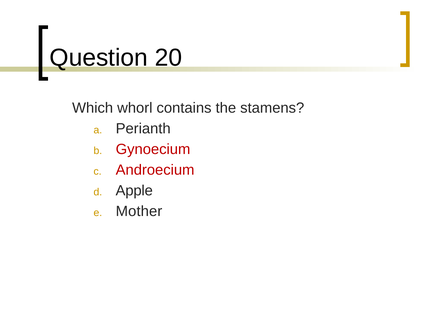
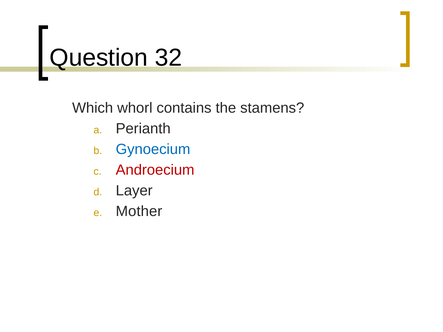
20: 20 -> 32
Gynoecium colour: red -> blue
Apple: Apple -> Layer
